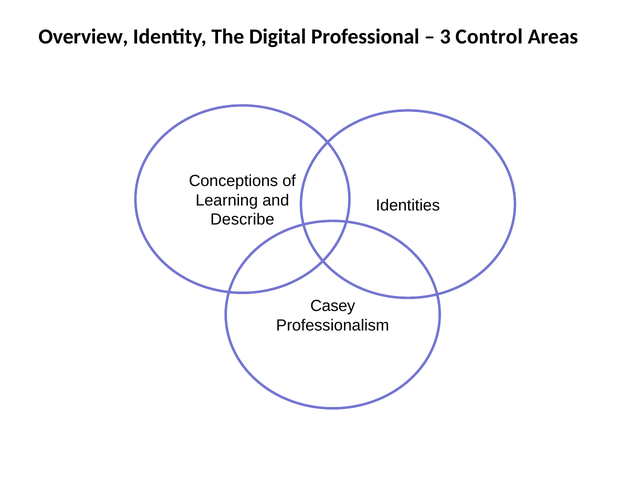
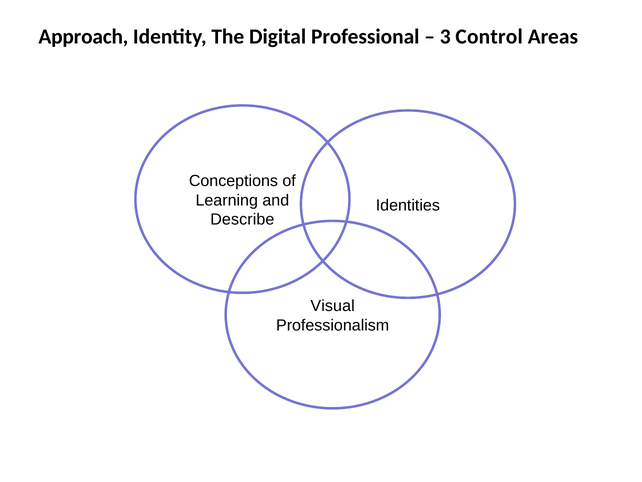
Overview: Overview -> Approach
Casey: Casey -> Visual
